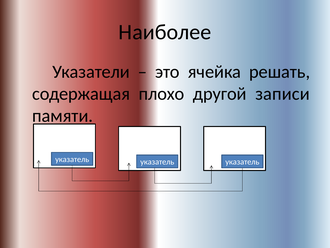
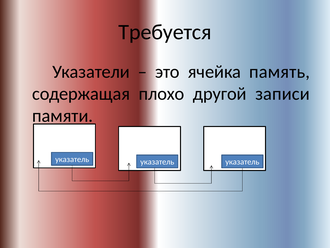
Наиболее: Наиболее -> Требуется
решать: решать -> память
